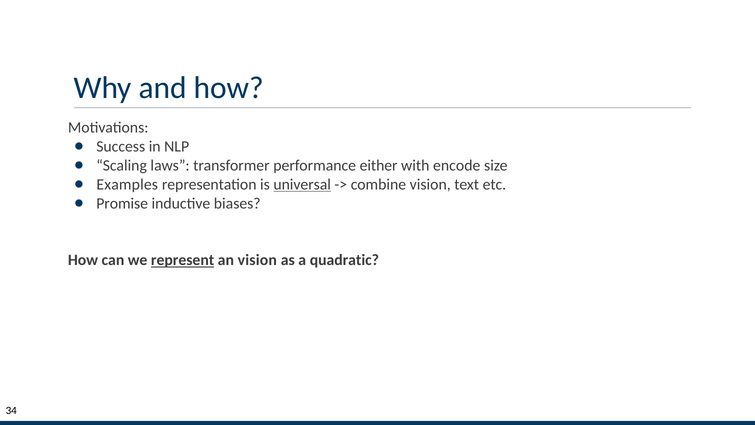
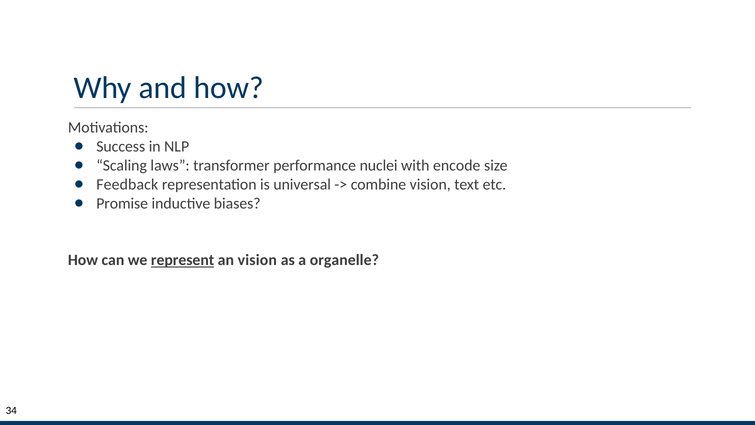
either: either -> nuclei
Examples: Examples -> Feedback
universal underline: present -> none
quadratic: quadratic -> organelle
